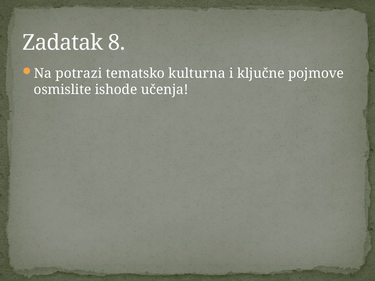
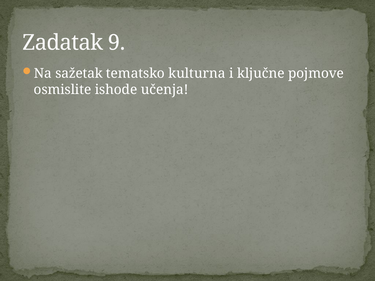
8: 8 -> 9
potrazi: potrazi -> sažetak
